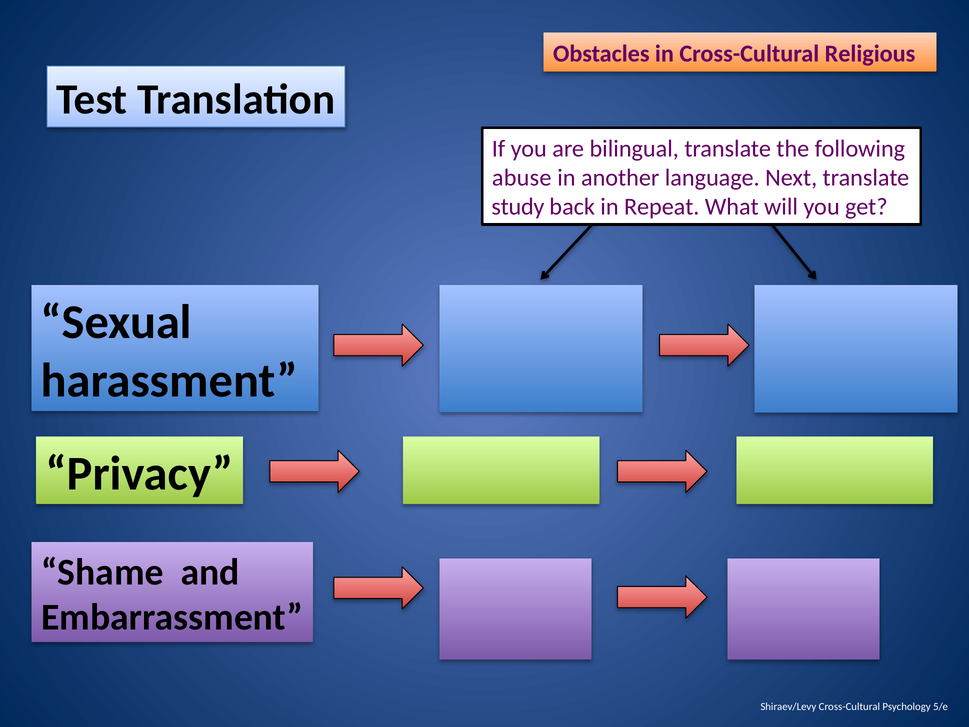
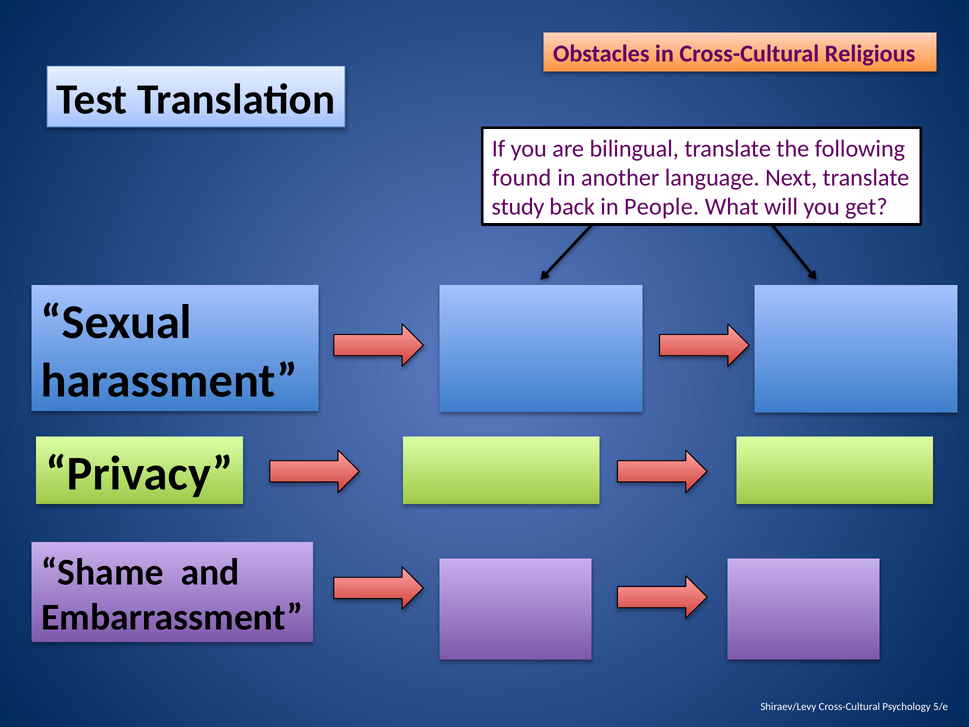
abuse: abuse -> found
Repeat: Repeat -> People
